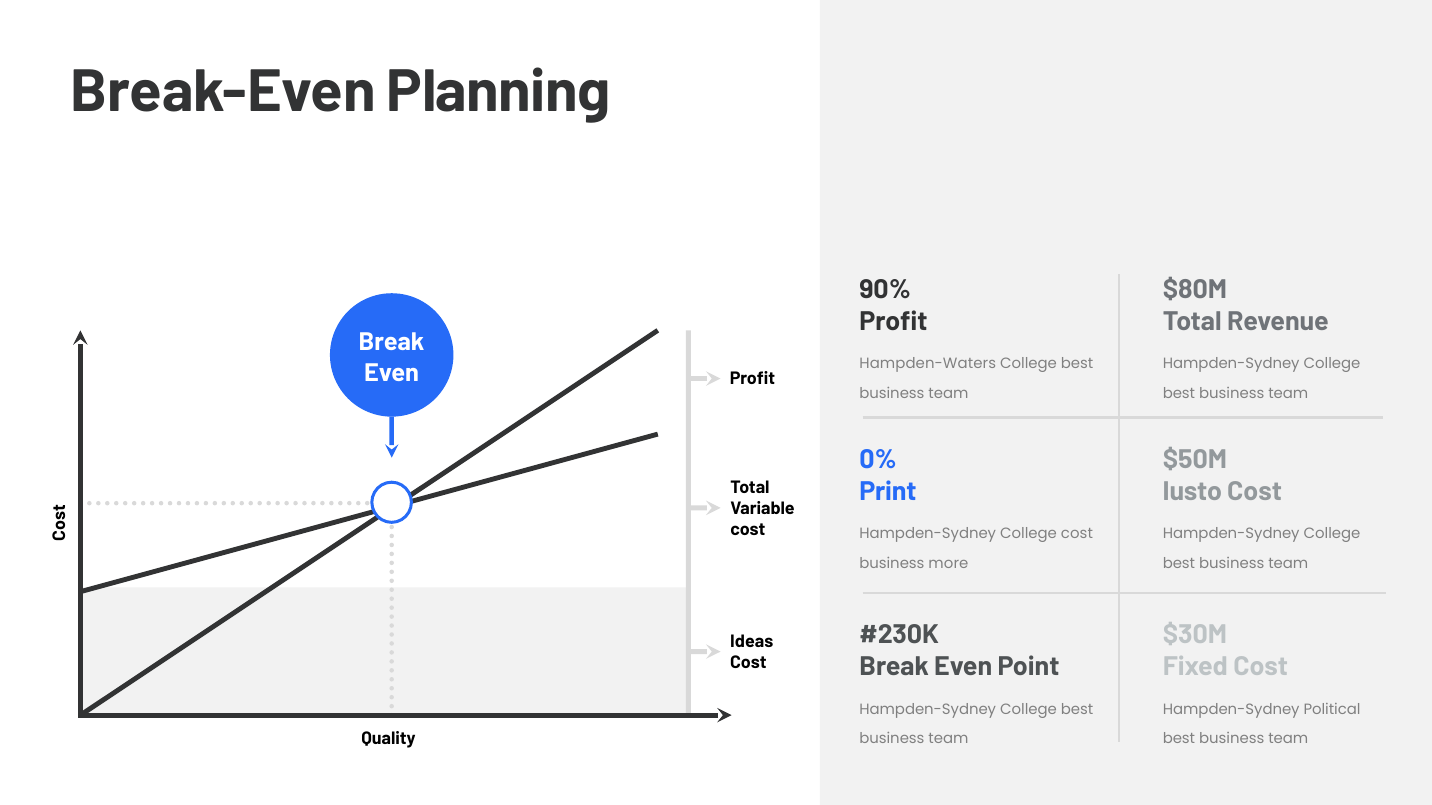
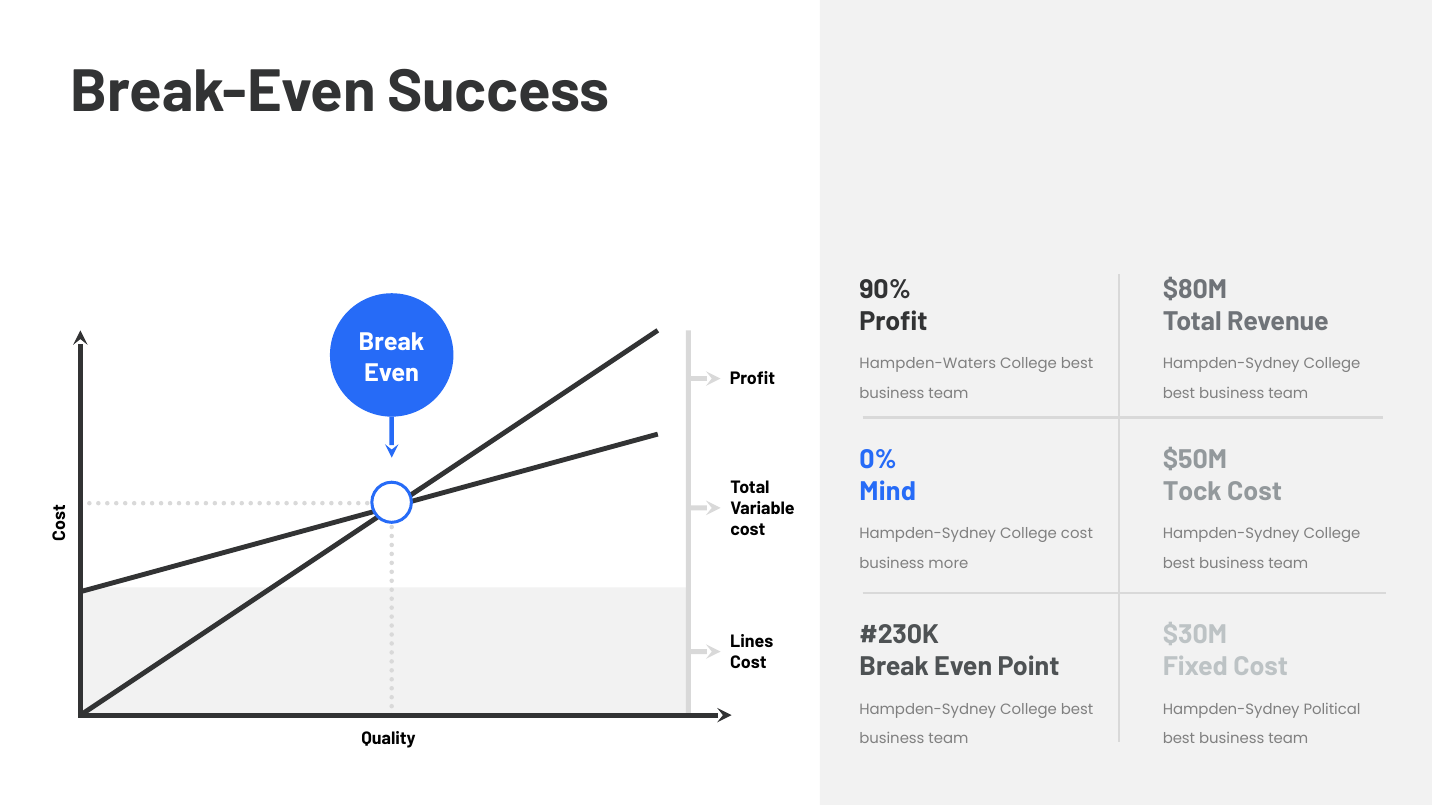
Planning: Planning -> Success
Print: Print -> Mind
Iusto: Iusto -> Tock
Ideas: Ideas -> Lines
